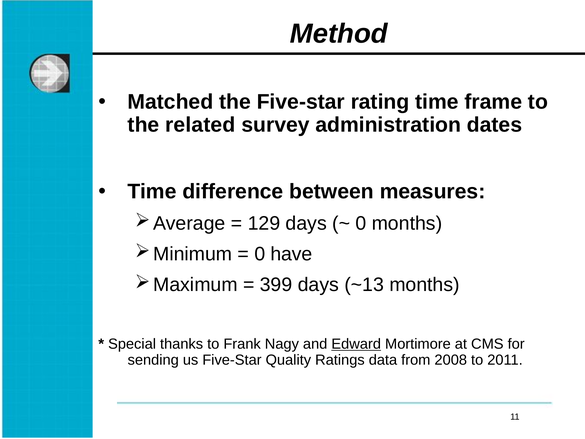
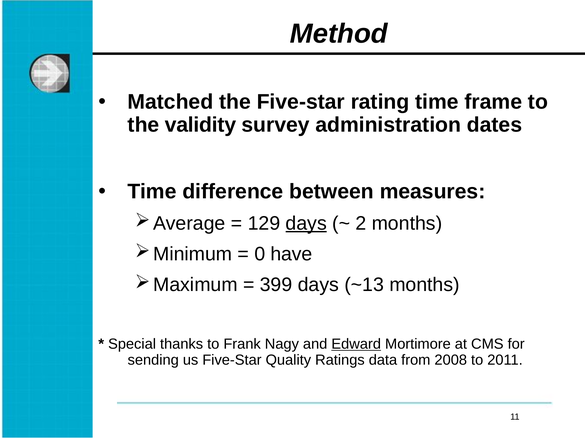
related: related -> validity
days at (306, 223) underline: none -> present
0 at (361, 223): 0 -> 2
